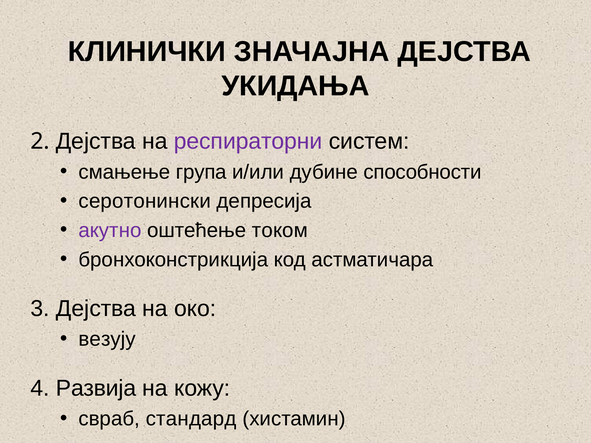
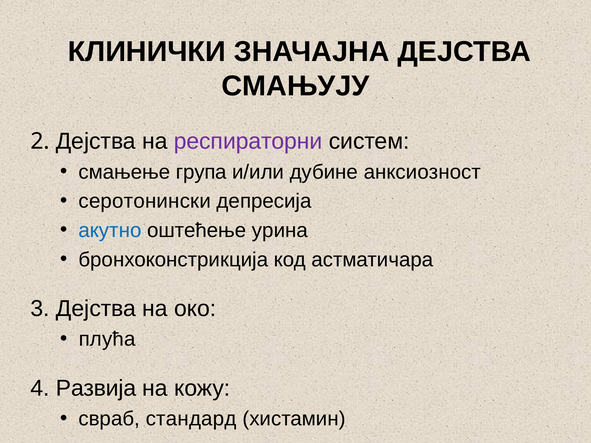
УКИДАЊА: УКИДАЊА -> СМАЊУЈУ
способности: способности -> анксиозност
акутно colour: purple -> blue
током: током -> урина
везују: везују -> плућа
